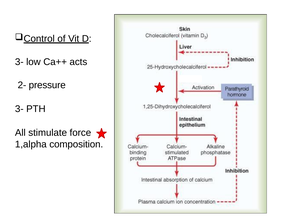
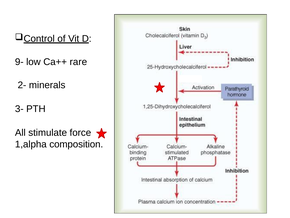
3- at (19, 62): 3- -> 9-
acts: acts -> rare
pressure: pressure -> minerals
